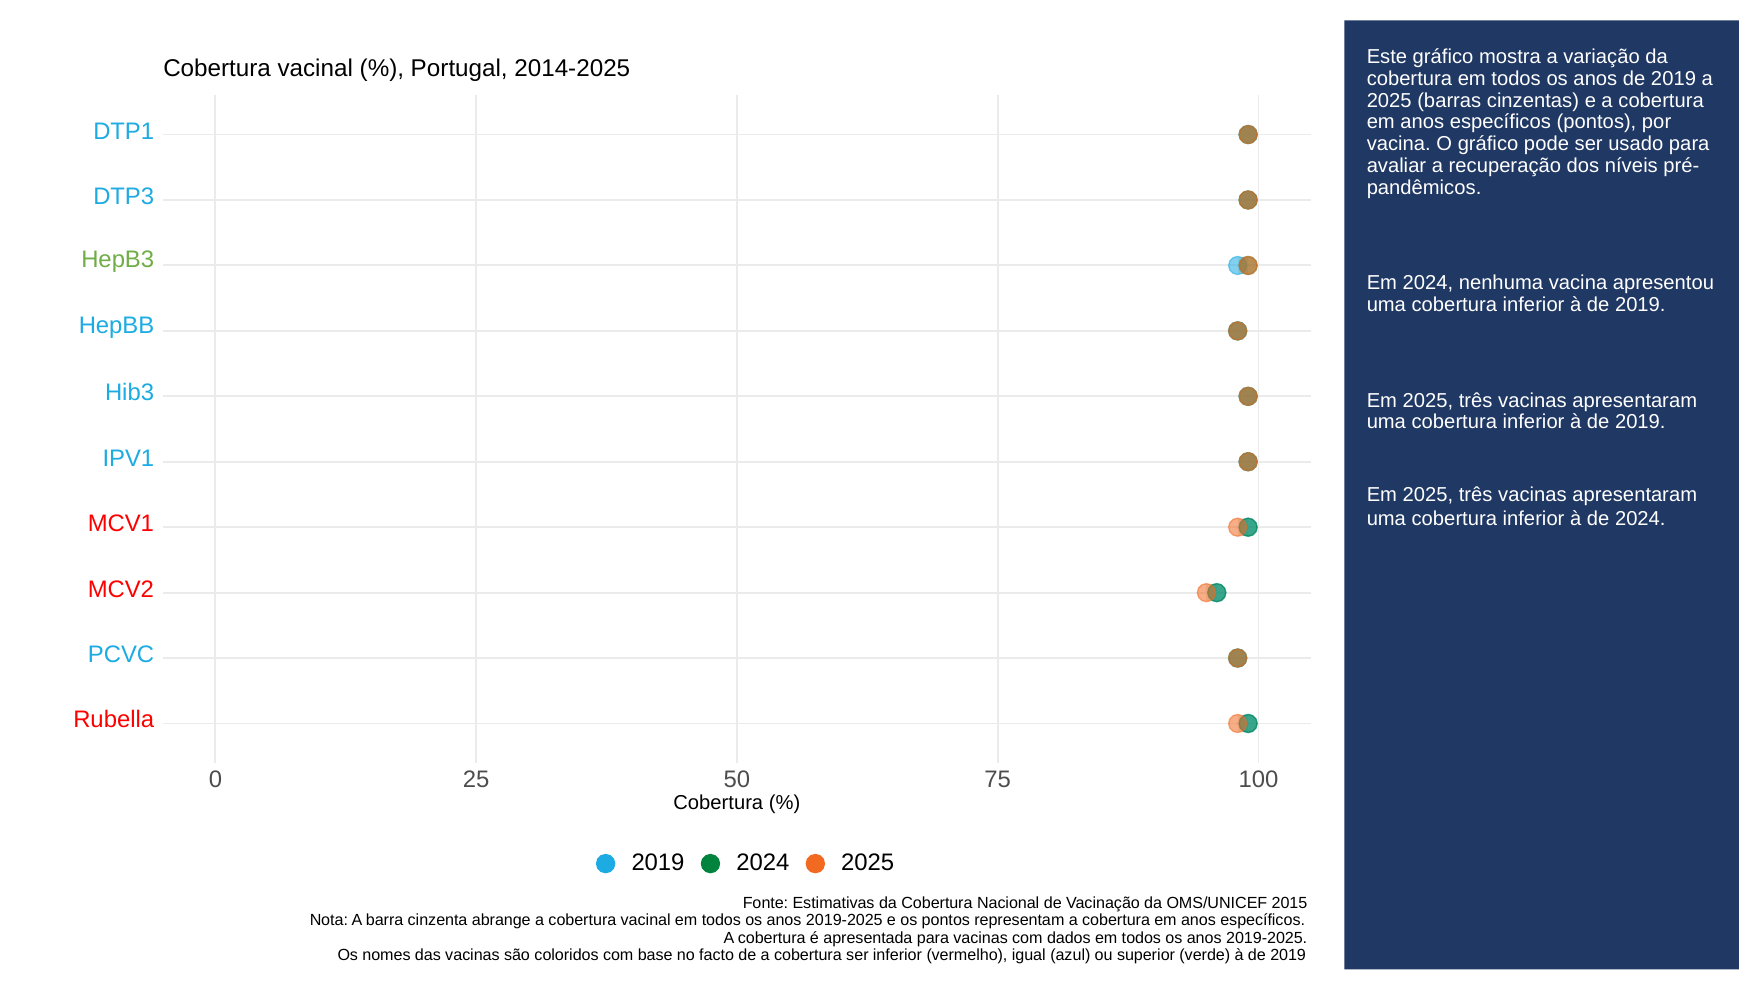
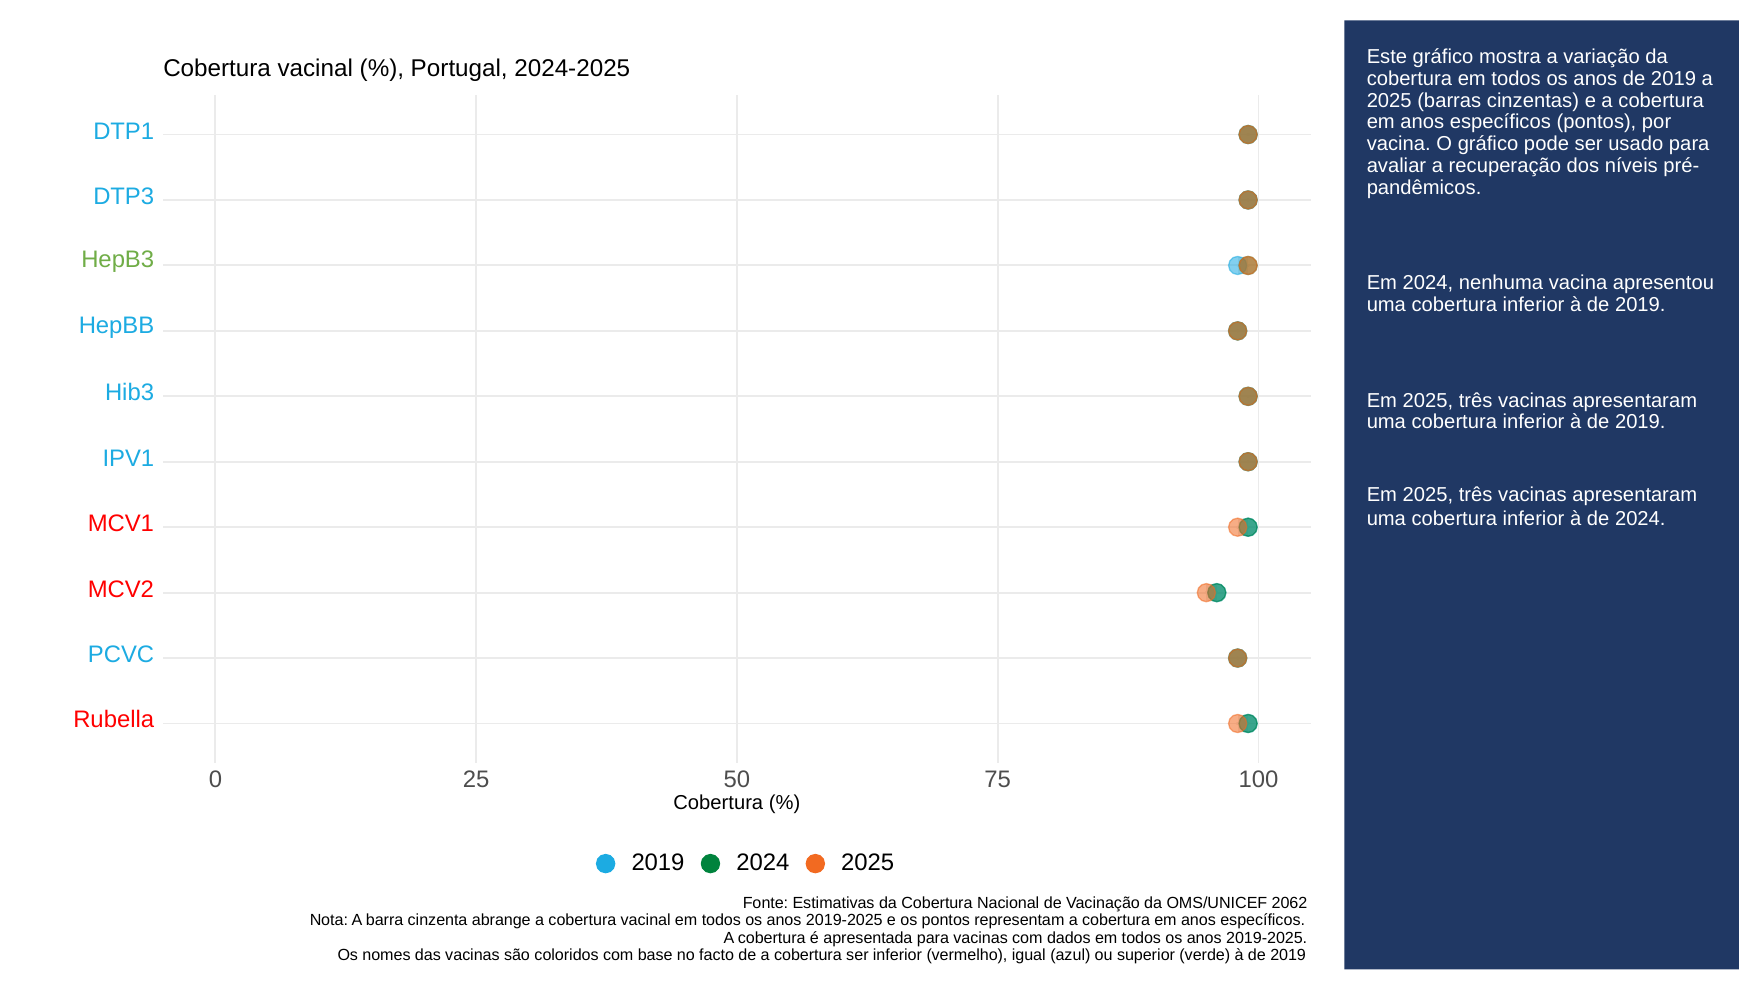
2014-2025: 2014-2025 -> 2024-2025
2015: 2015 -> 2062
